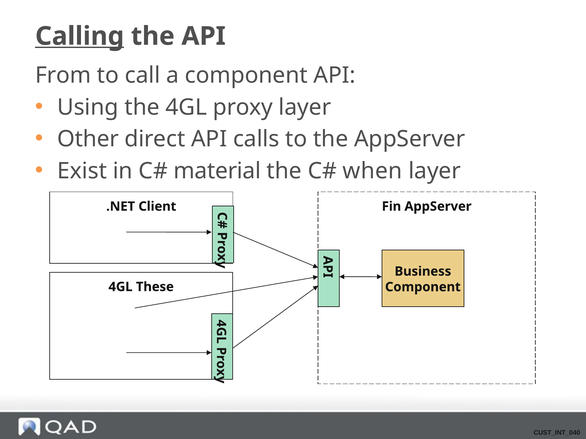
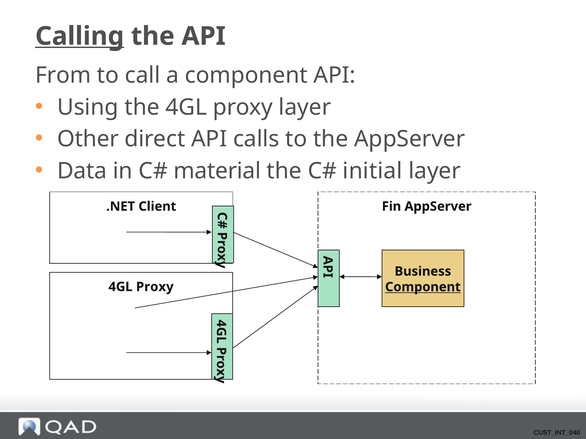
Exist: Exist -> Data
when: when -> initial
These at (155, 287): These -> Proxy
Component at (423, 287) underline: none -> present
